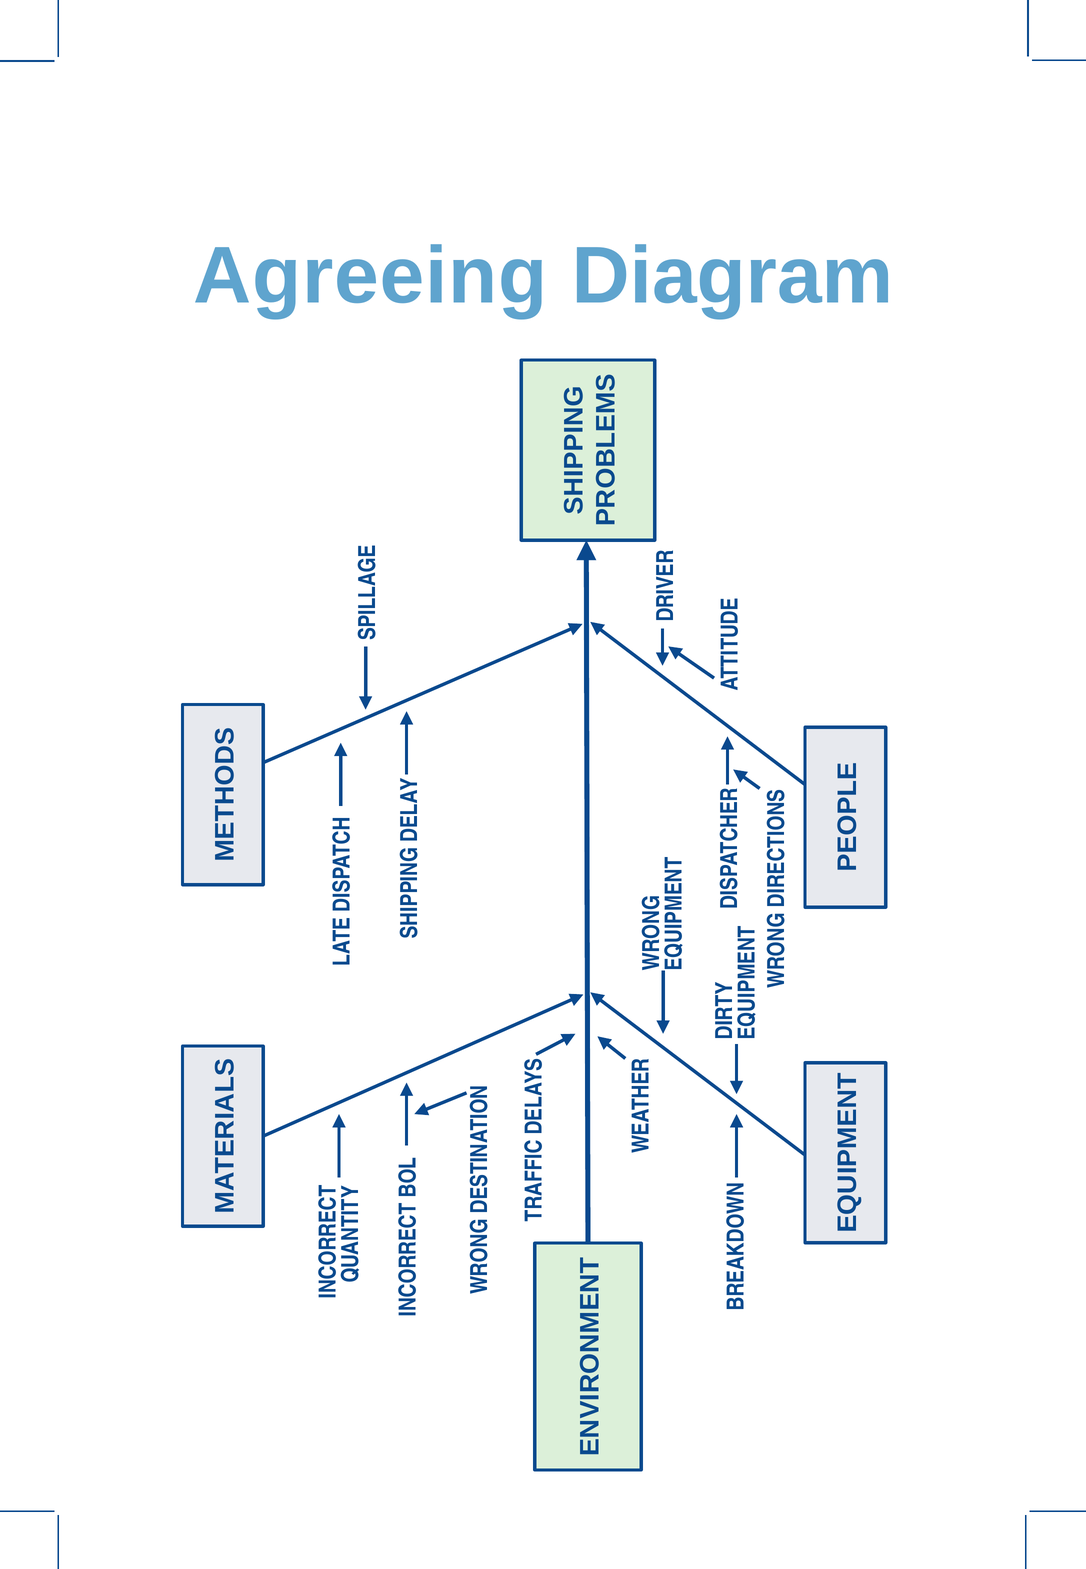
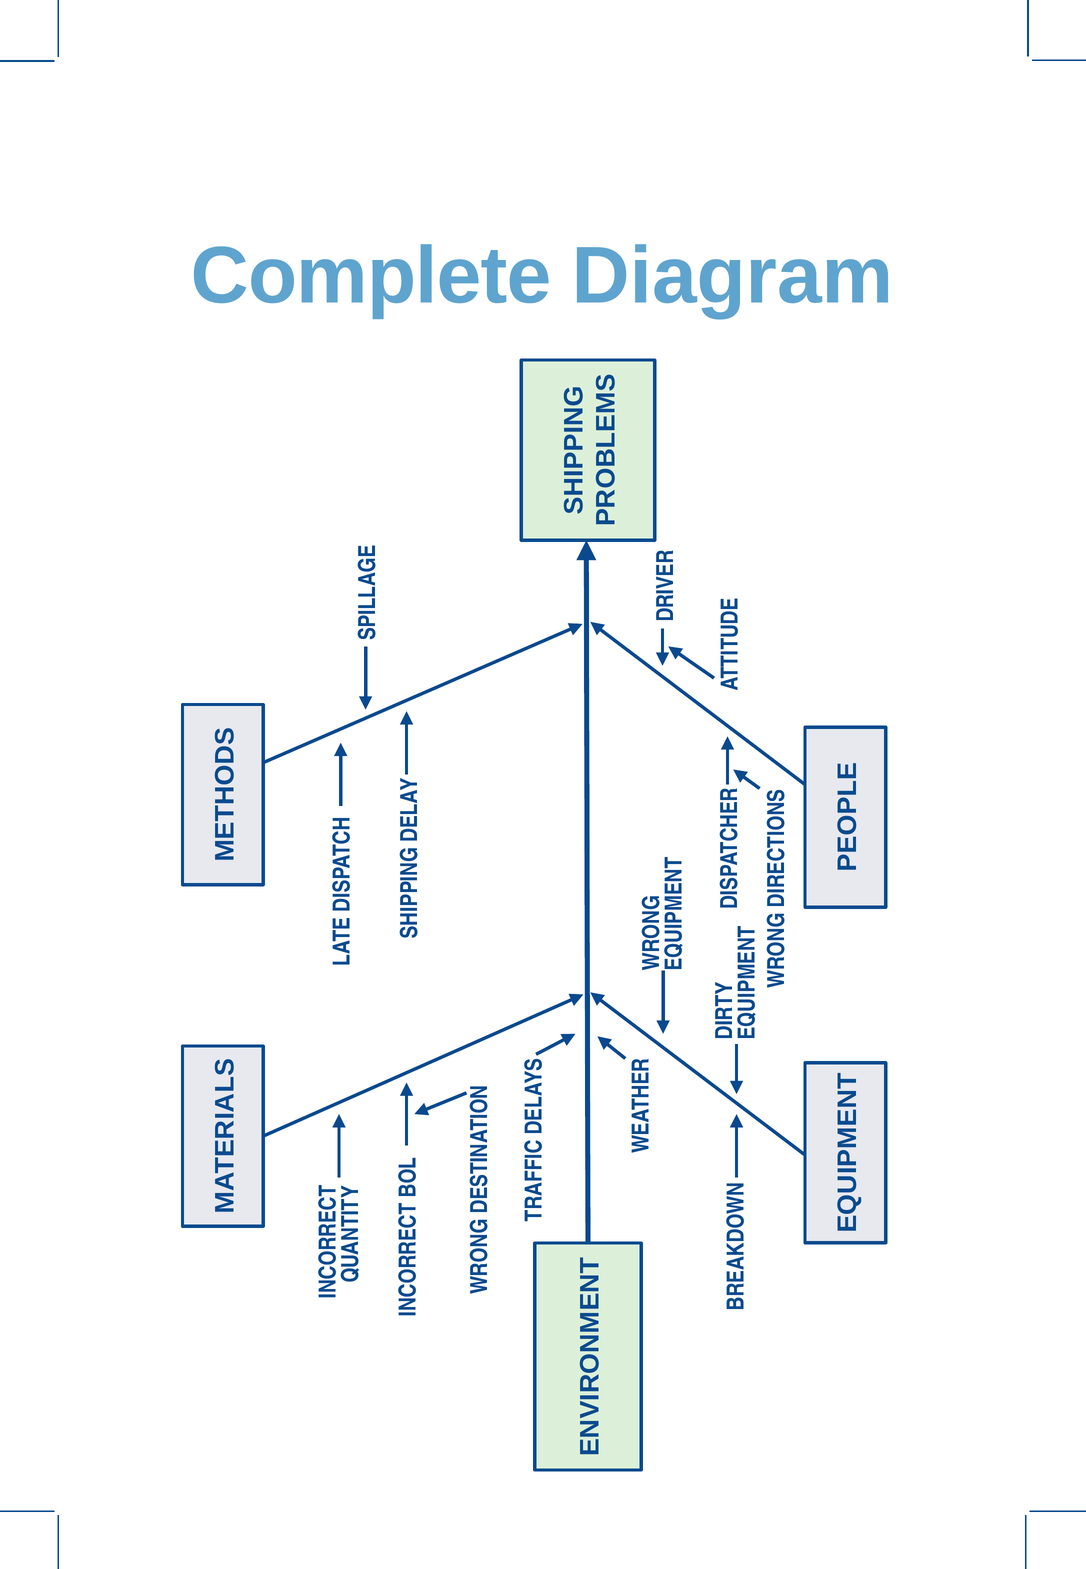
Agreeing: Agreeing -> Complete
